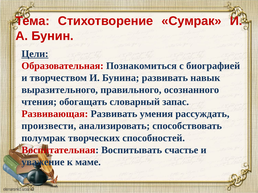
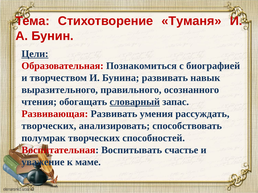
Сумрак: Сумрак -> Туманя
словарный underline: none -> present
произвести at (49, 126): произвести -> творческих
